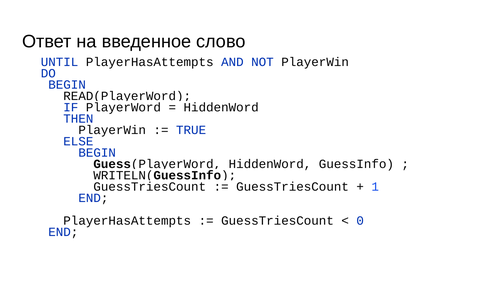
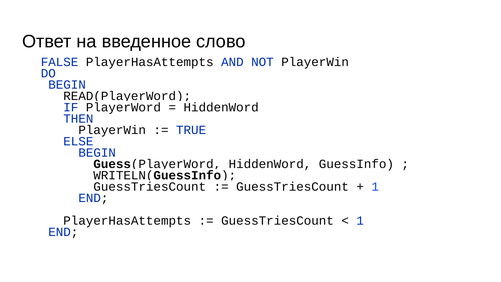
UNTIL: UNTIL -> FALSE
0 at (360, 221): 0 -> 1
